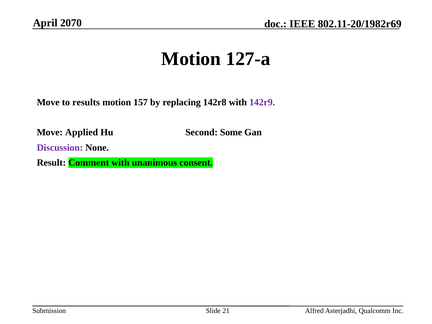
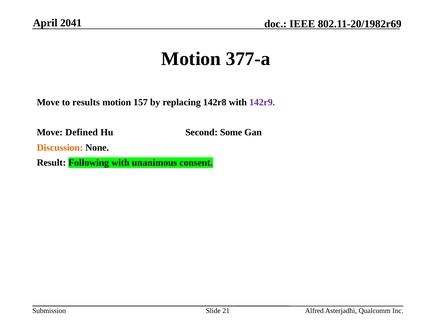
2070: 2070 -> 2041
127-a: 127-a -> 377-a
Applied: Applied -> Defined
Discussion colour: purple -> orange
Comment: Comment -> Following
